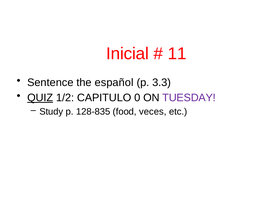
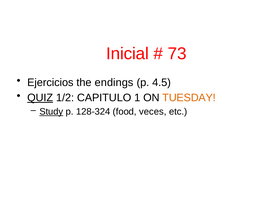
11: 11 -> 73
Sentence: Sentence -> Ejercicios
español: español -> endings
3.3: 3.3 -> 4.5
0: 0 -> 1
TUESDAY colour: purple -> orange
Study underline: none -> present
128-835: 128-835 -> 128-324
